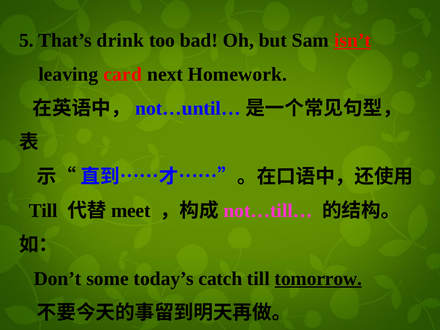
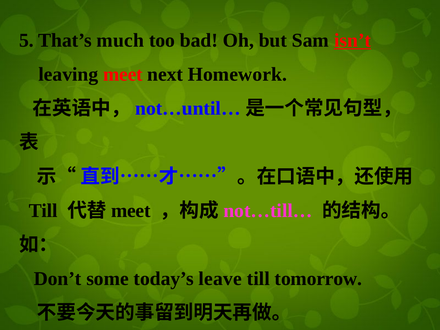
drink: drink -> much
leaving card: card -> meet
catch: catch -> leave
tomorrow underline: present -> none
